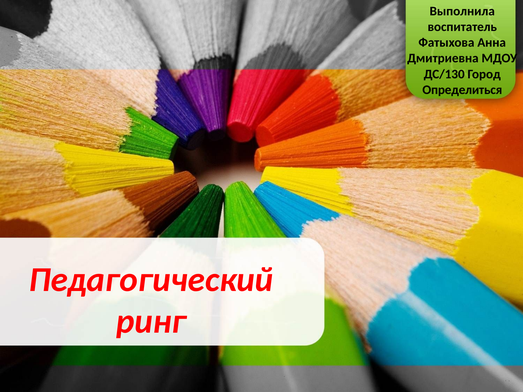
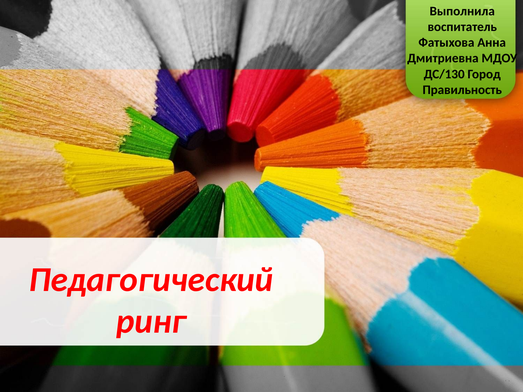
Определиться: Определиться -> Правильность
